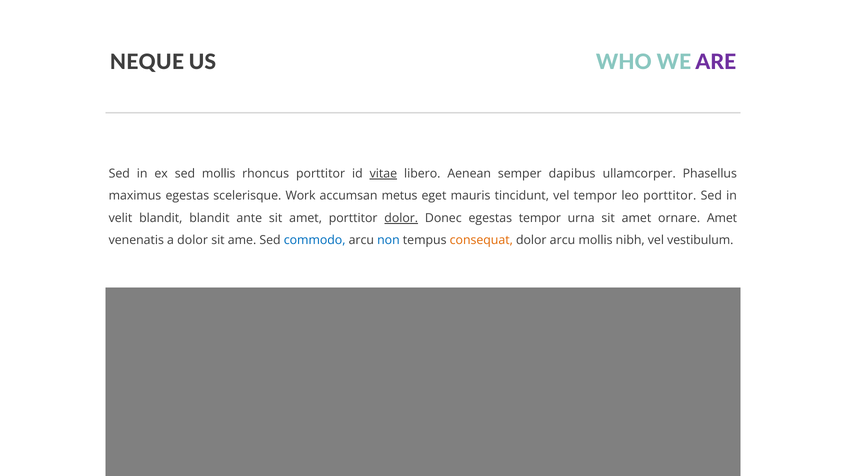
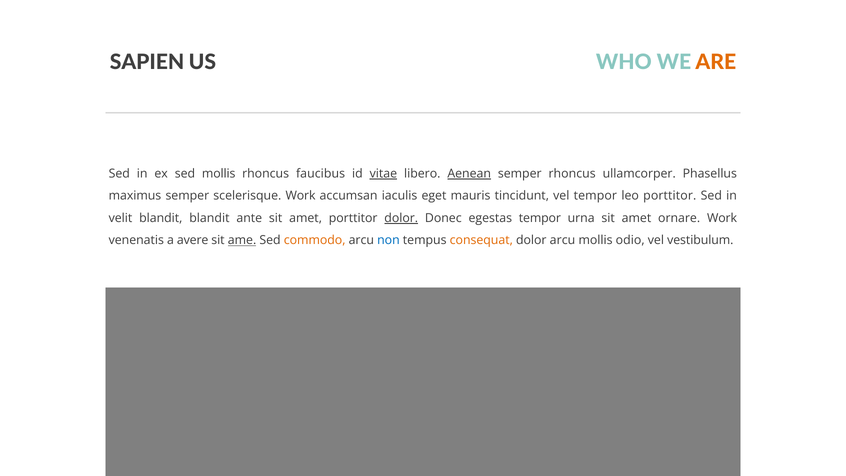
NEQUE: NEQUE -> SAPIEN
ARE colour: purple -> orange
rhoncus porttitor: porttitor -> faucibus
Aenean underline: none -> present
semper dapibus: dapibus -> rhoncus
maximus egestas: egestas -> semper
metus: metus -> iaculis
ornare Amet: Amet -> Work
a dolor: dolor -> avere
ame underline: none -> present
commodo colour: blue -> orange
nibh: nibh -> odio
